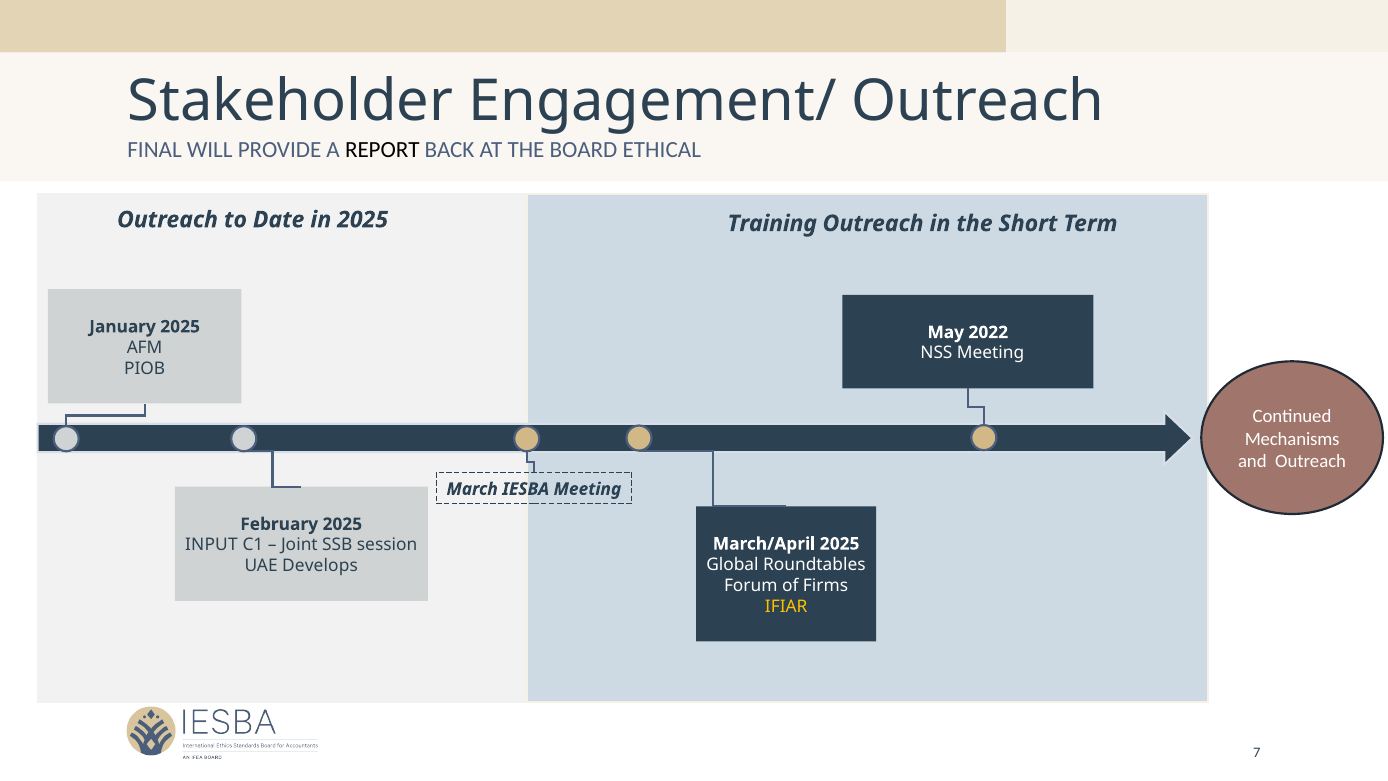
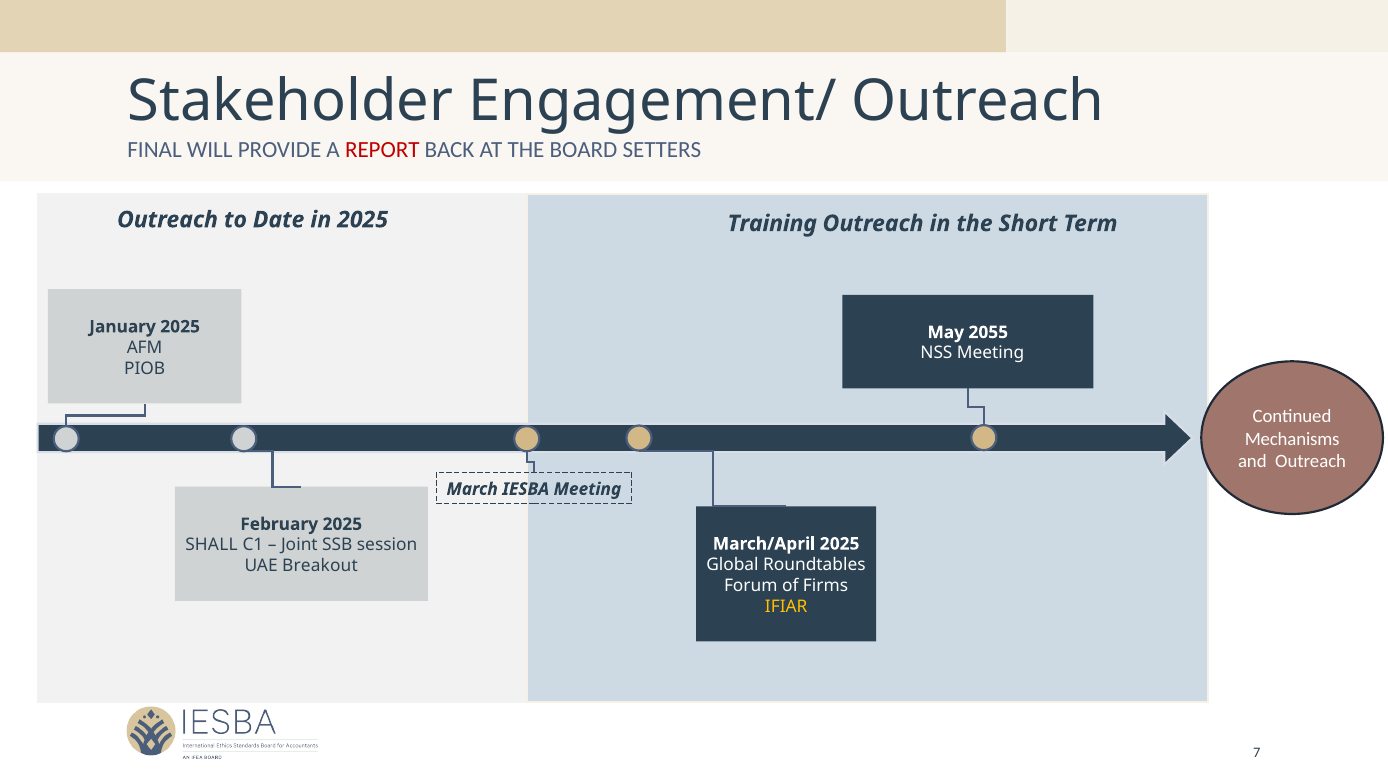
REPORT colour: black -> red
ETHICAL: ETHICAL -> SETTERS
2022: 2022 -> 2055
INPUT: INPUT -> SHALL
Develops: Develops -> Breakout
